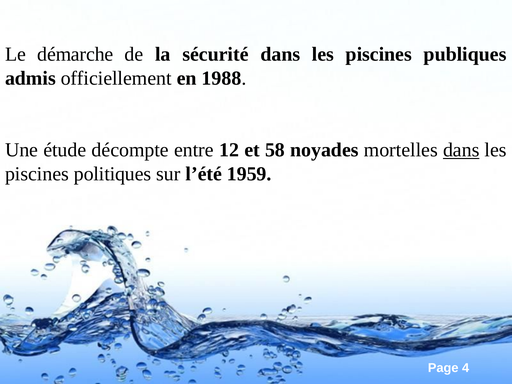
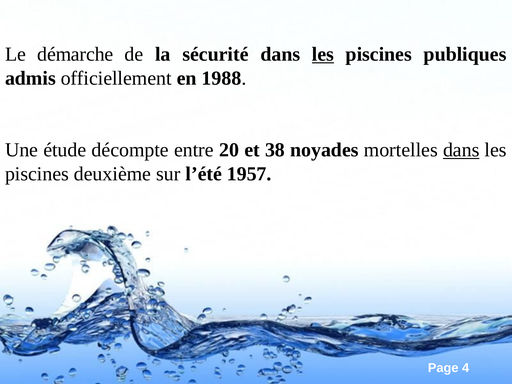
les at (323, 54) underline: none -> present
12: 12 -> 20
58: 58 -> 38
politiques: politiques -> deuxième
1959: 1959 -> 1957
